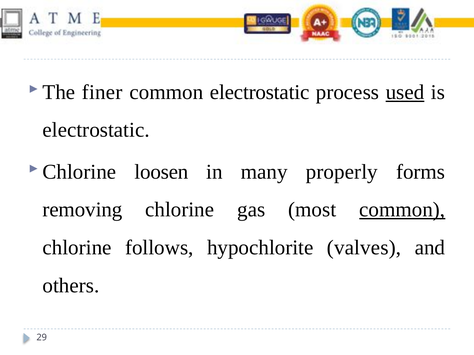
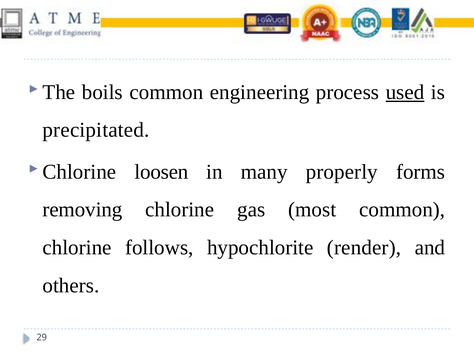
finer: finer -> boils
common electrostatic: electrostatic -> engineering
electrostatic at (96, 130): electrostatic -> precipitated
common at (402, 210) underline: present -> none
valves: valves -> render
